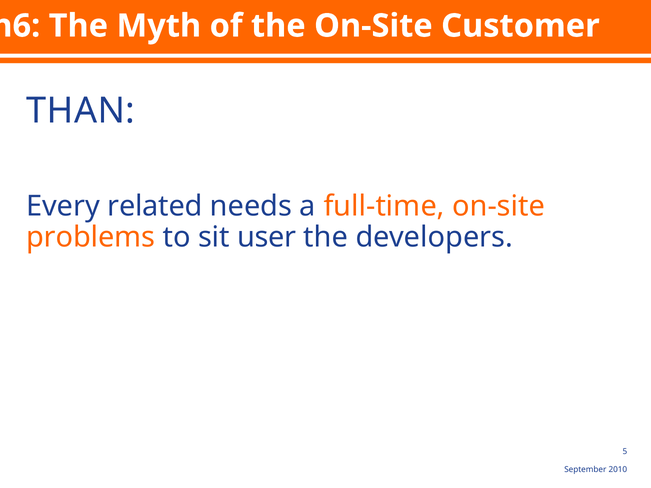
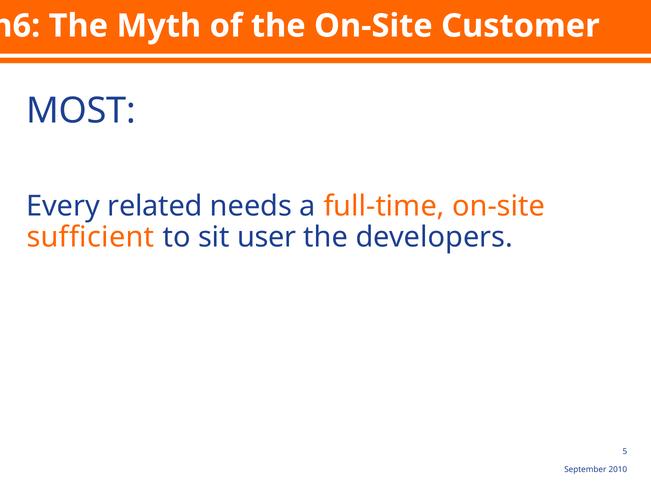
THAN: THAN -> MOST
problems: problems -> sufficient
